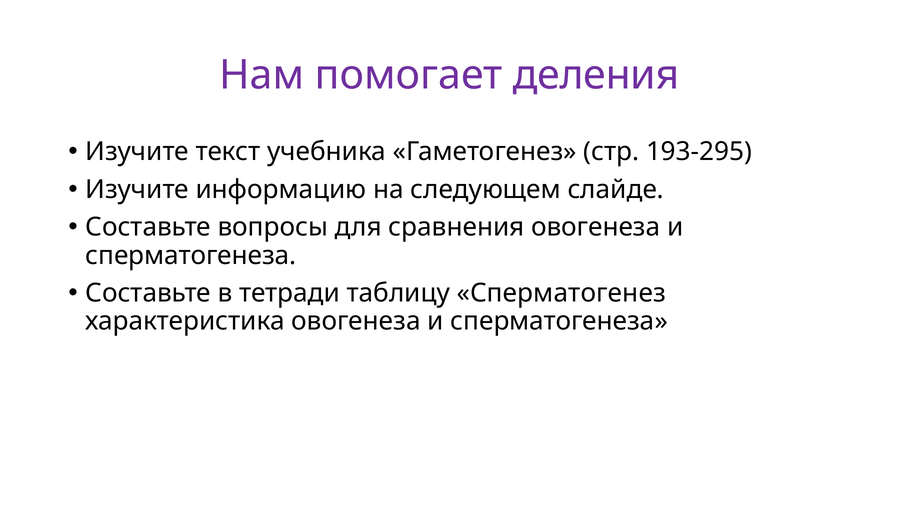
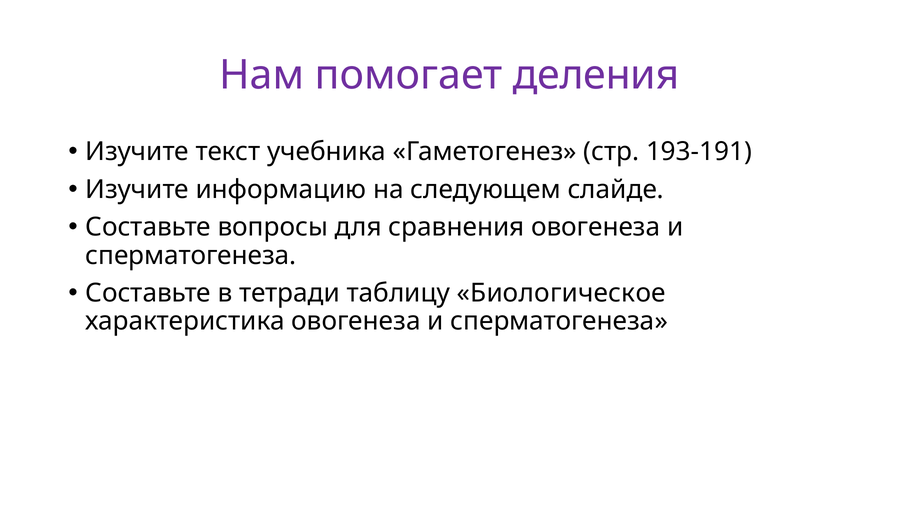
193-295: 193-295 -> 193-191
Сперматогенез: Сперматогенез -> Биологическое
